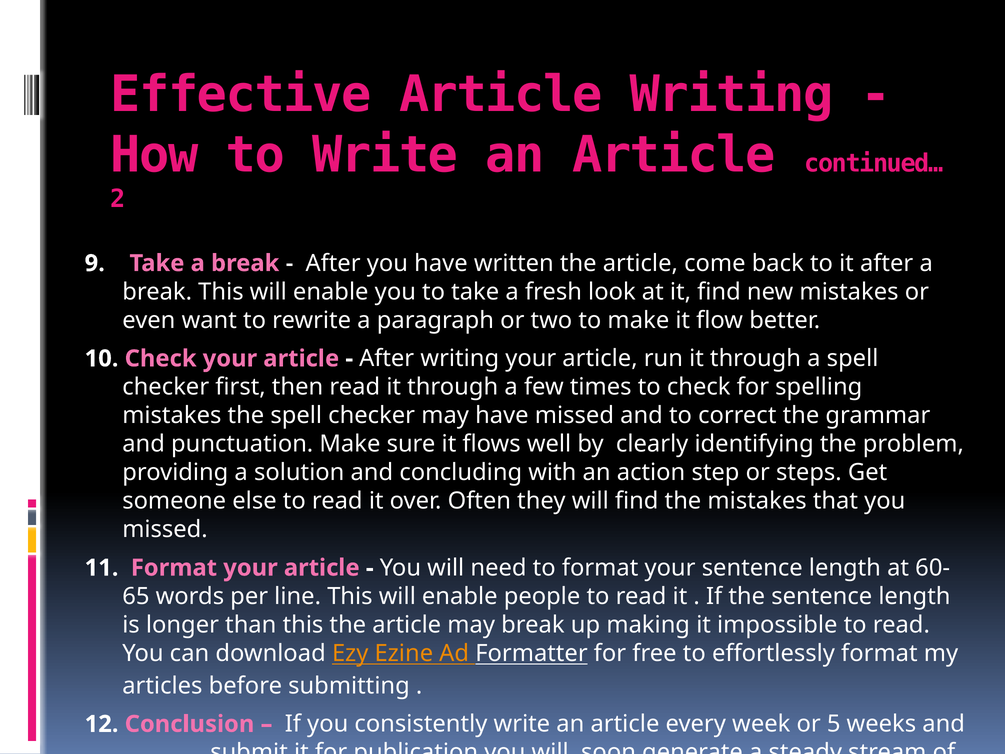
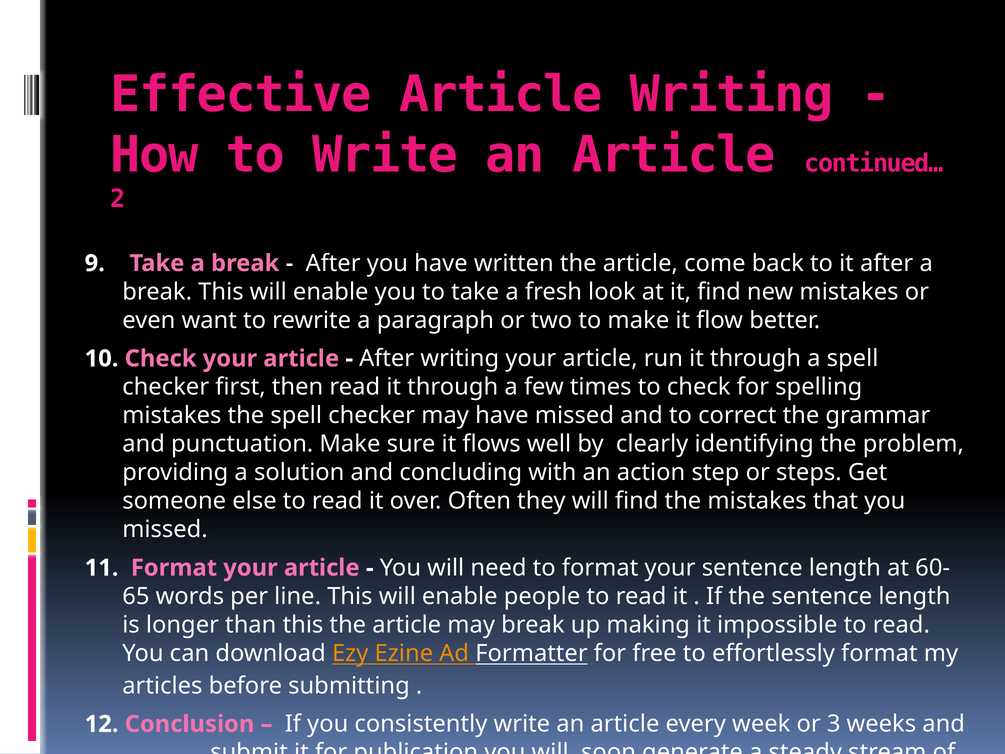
5: 5 -> 3
